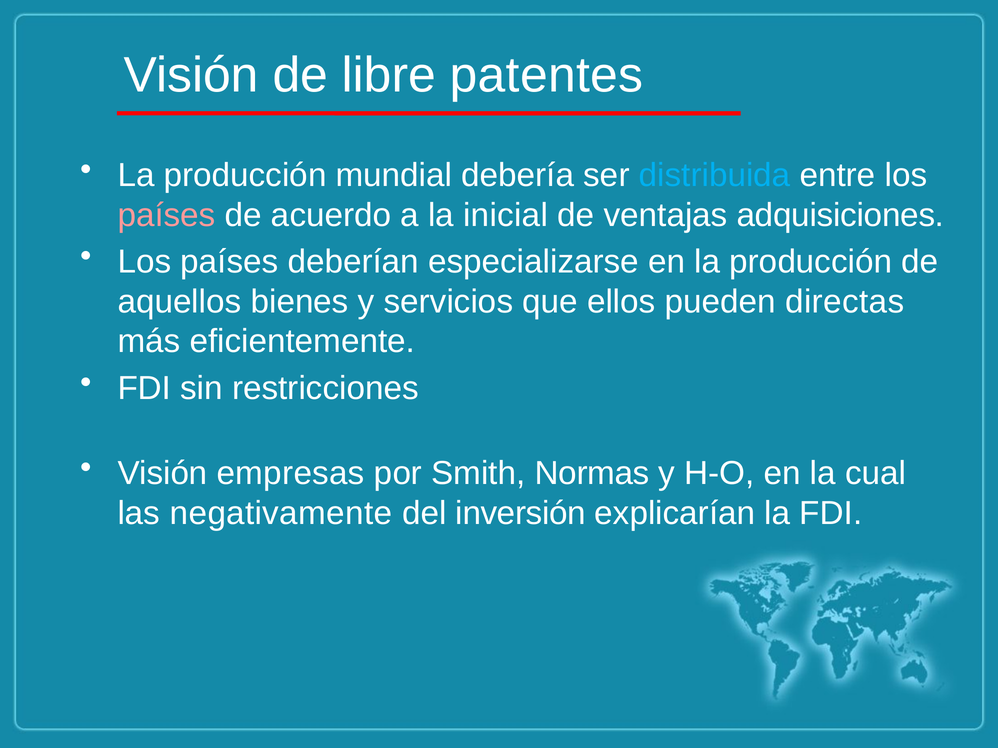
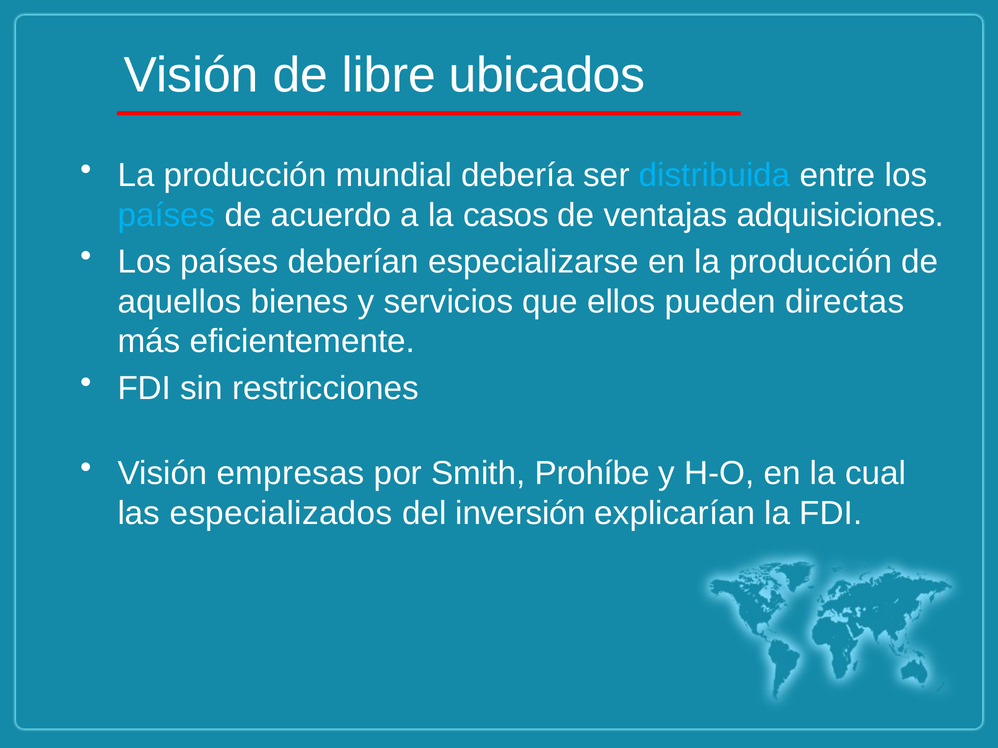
patentes: patentes -> ubicados
países at (167, 215) colour: pink -> light blue
inicial: inicial -> casos
Normas: Normas -> Prohíbe
negativamente: negativamente -> especializados
